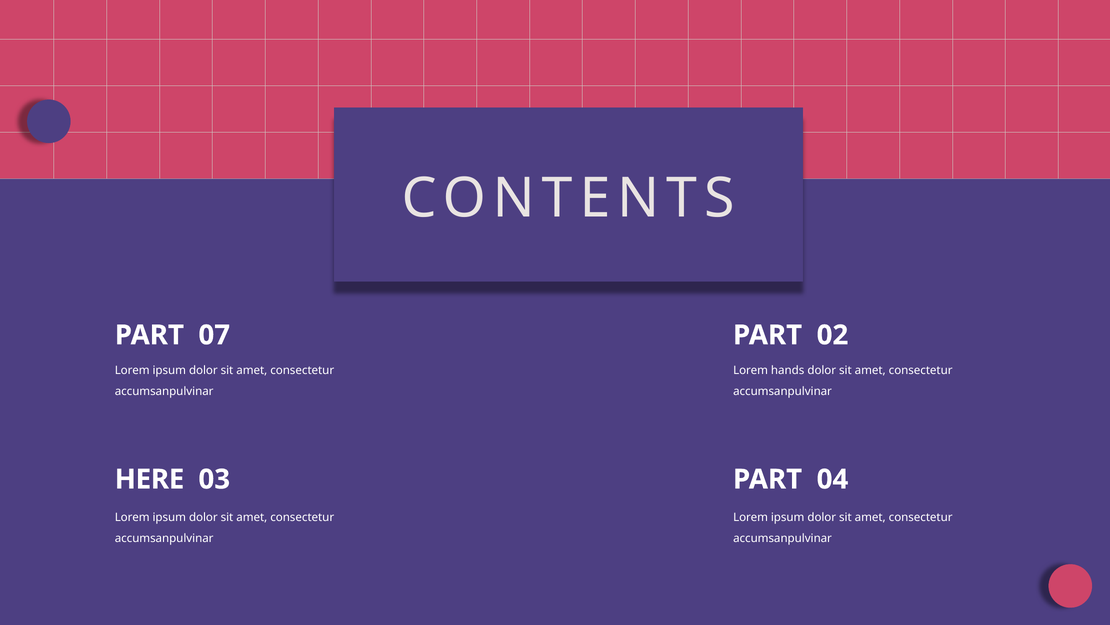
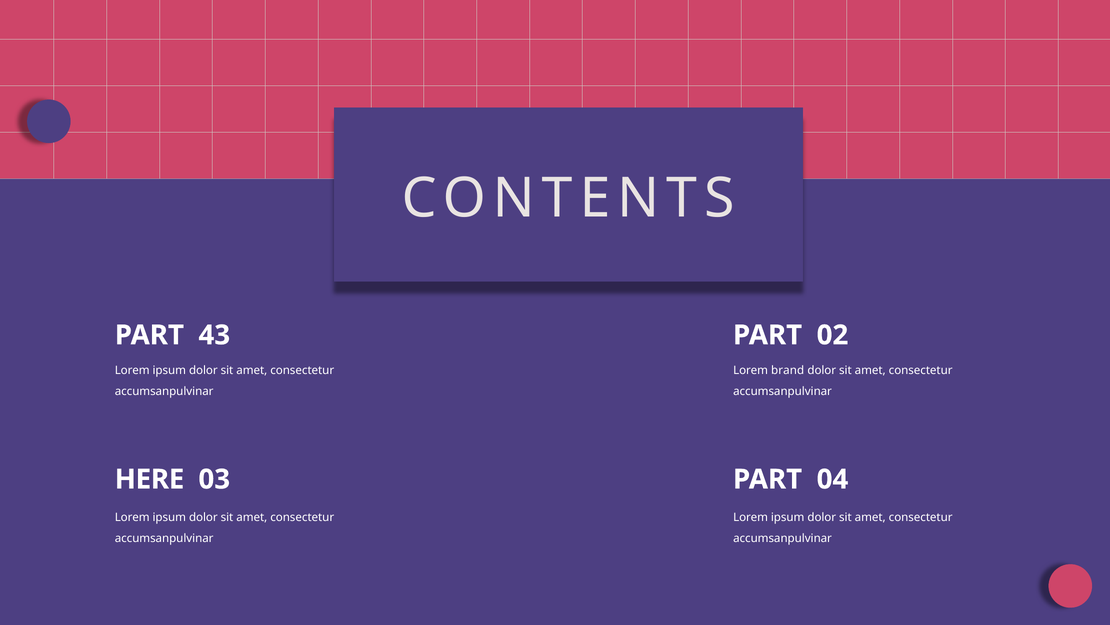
07: 07 -> 43
hands: hands -> brand
